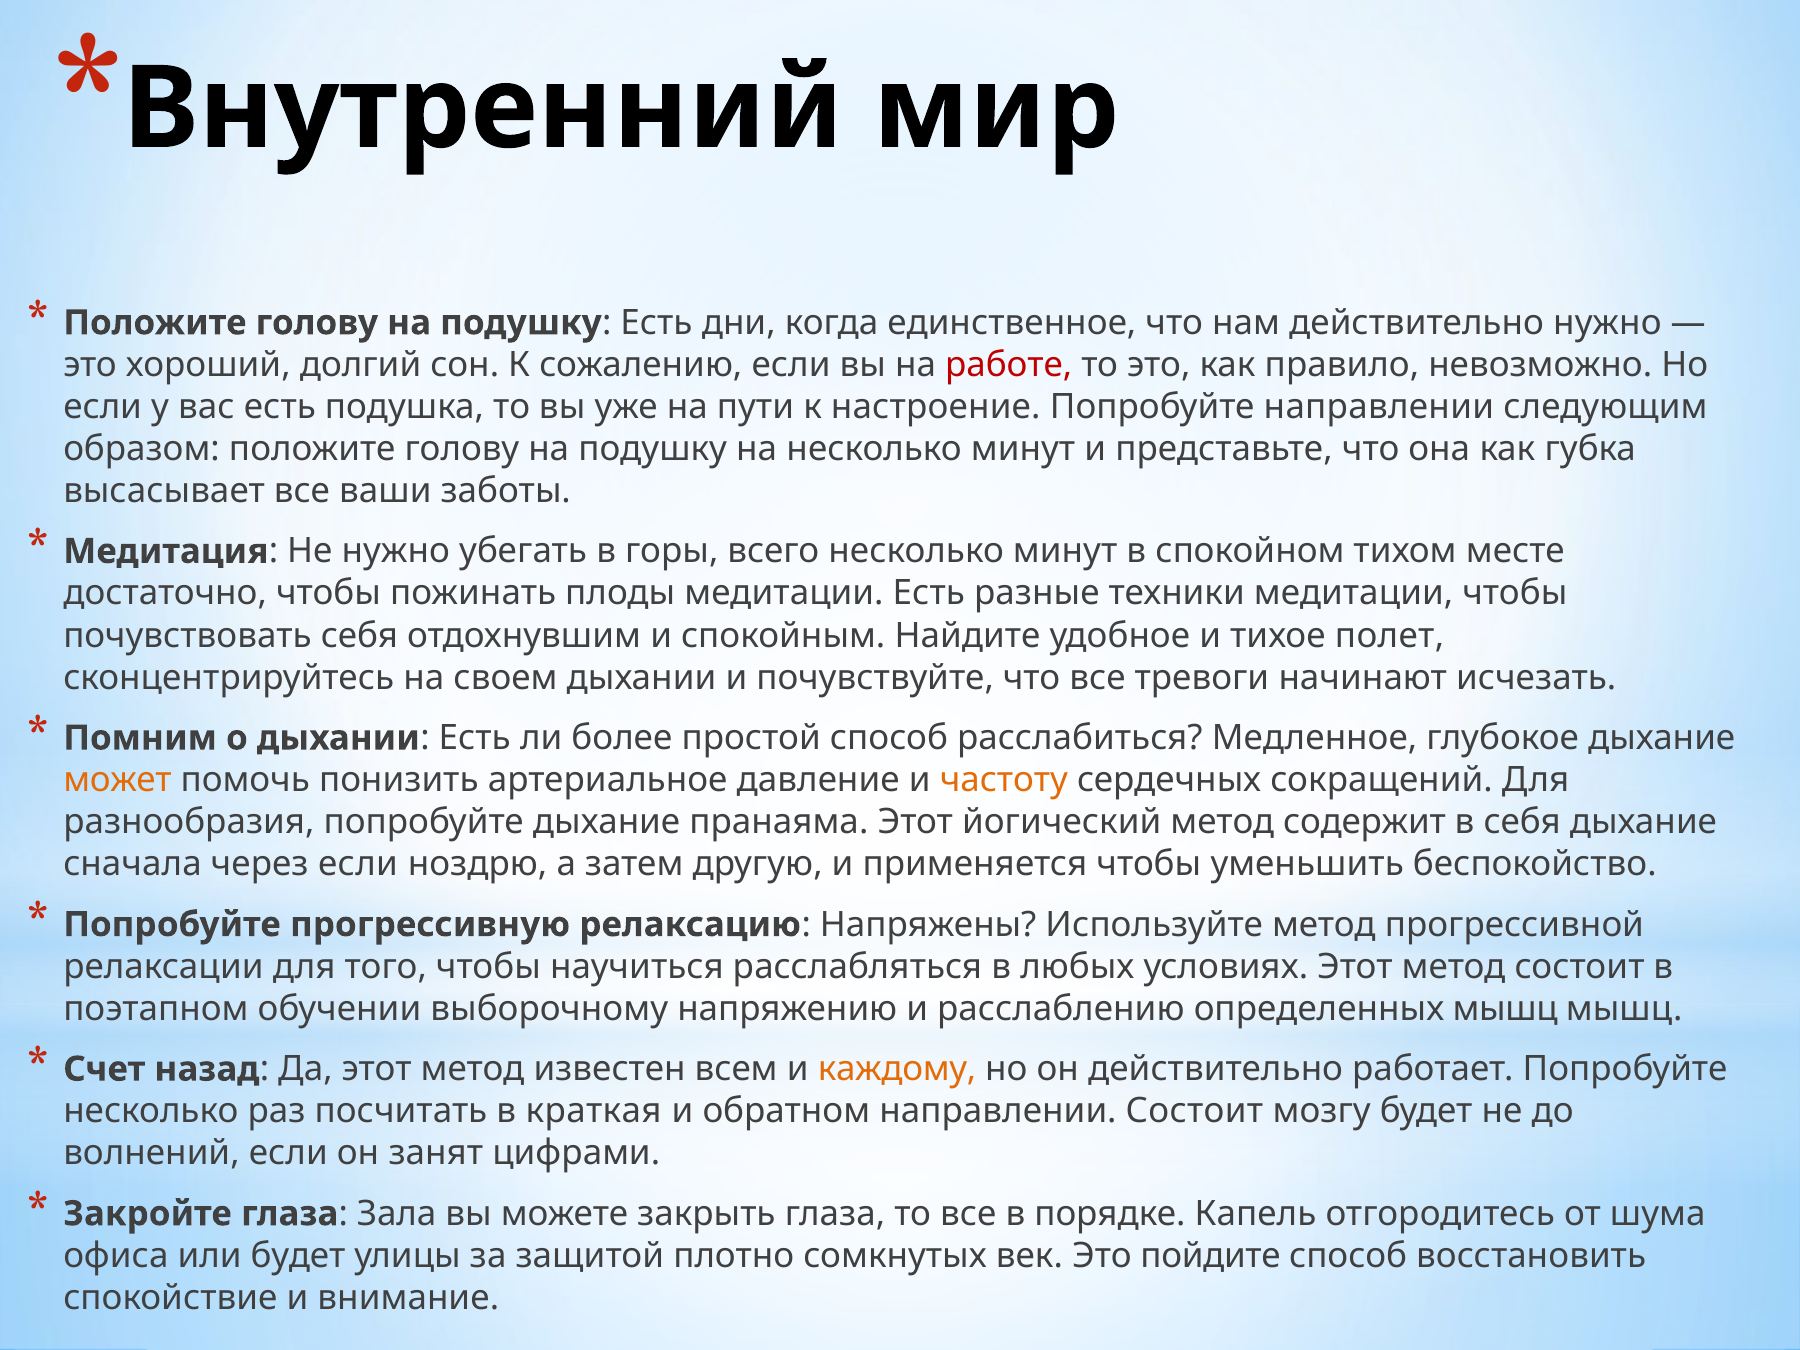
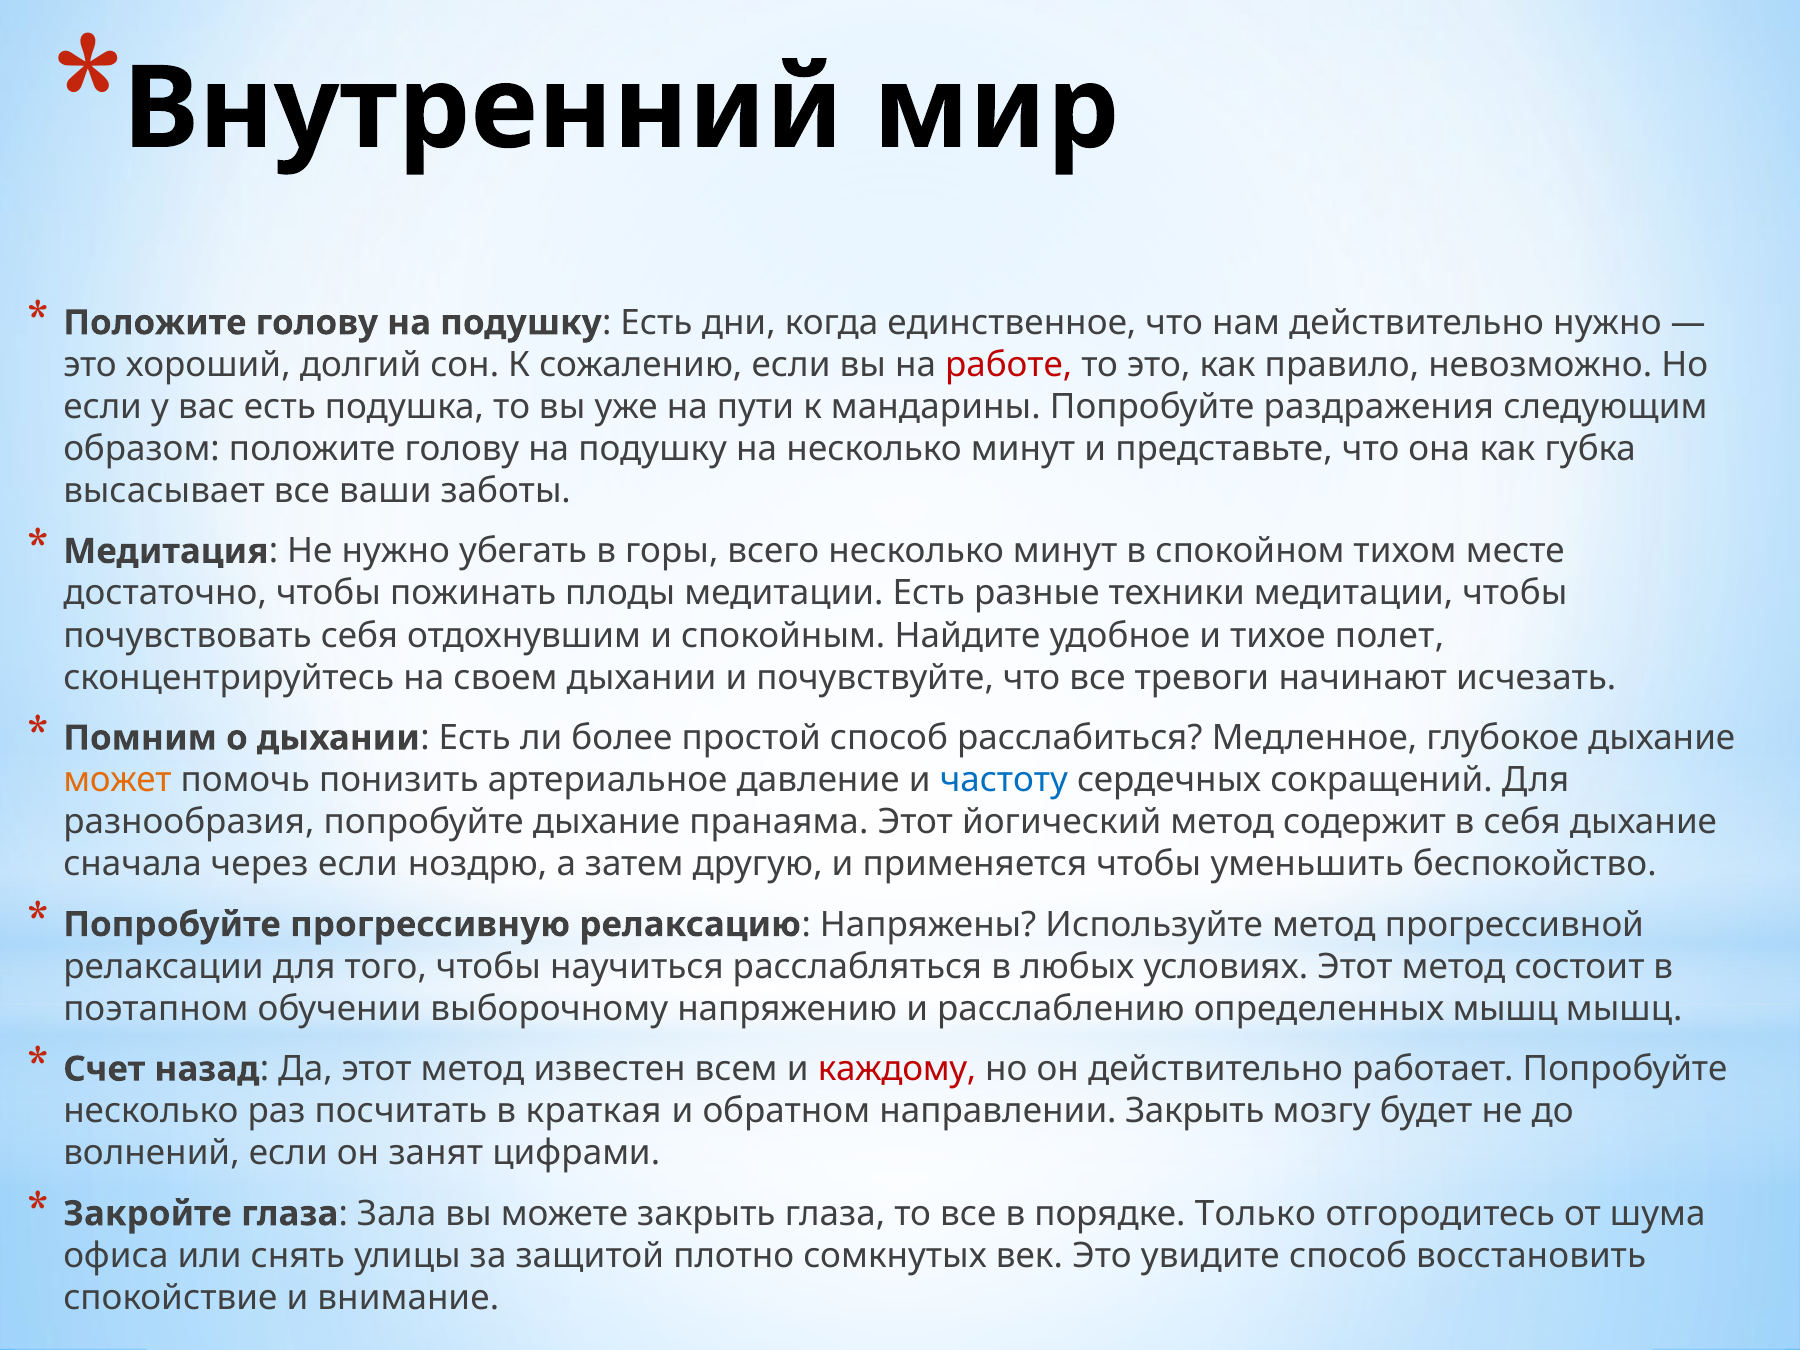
настроение: настроение -> мандарины
Попробуйте направлении: направлении -> раздражения
частоту colour: orange -> blue
каждому colour: orange -> red
направлении Состоит: Состоит -> Закрыть
Капель: Капель -> Только
или будет: будет -> снять
пойдите: пойдите -> увидите
